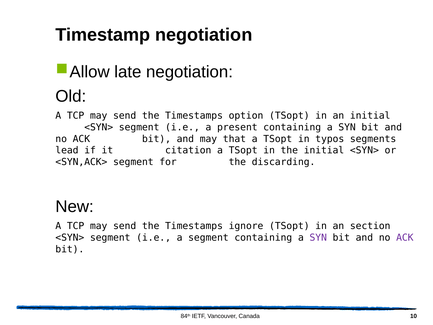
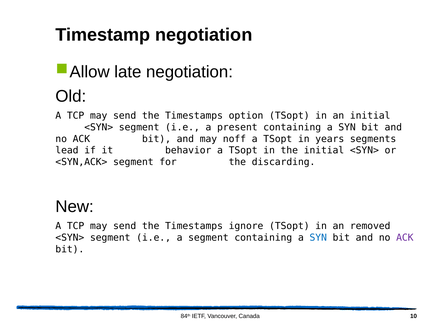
that: that -> noff
typos: typos -> years
citation: citation -> behavior
section: section -> removed
SYN at (318, 238) colour: purple -> blue
